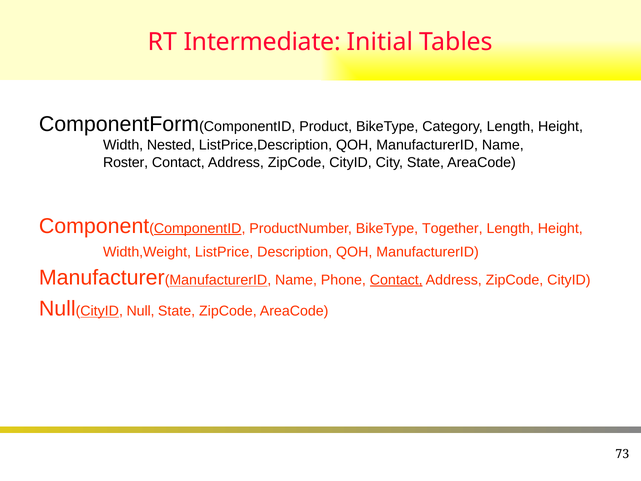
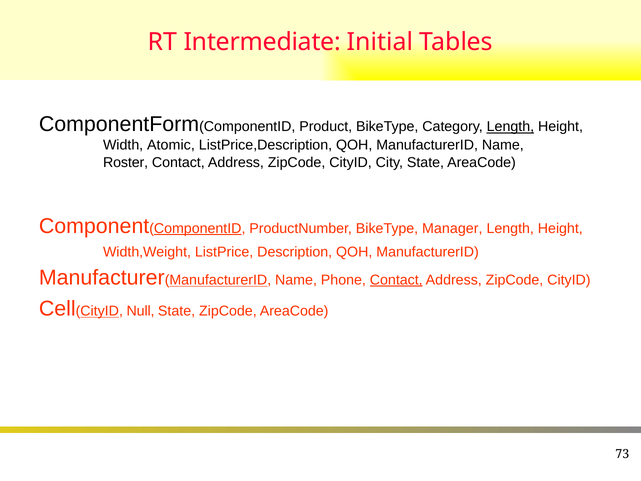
Length at (510, 127) underline: none -> present
Nested: Nested -> Atomic
Together: Together -> Manager
Null at (57, 308): Null -> Cell
